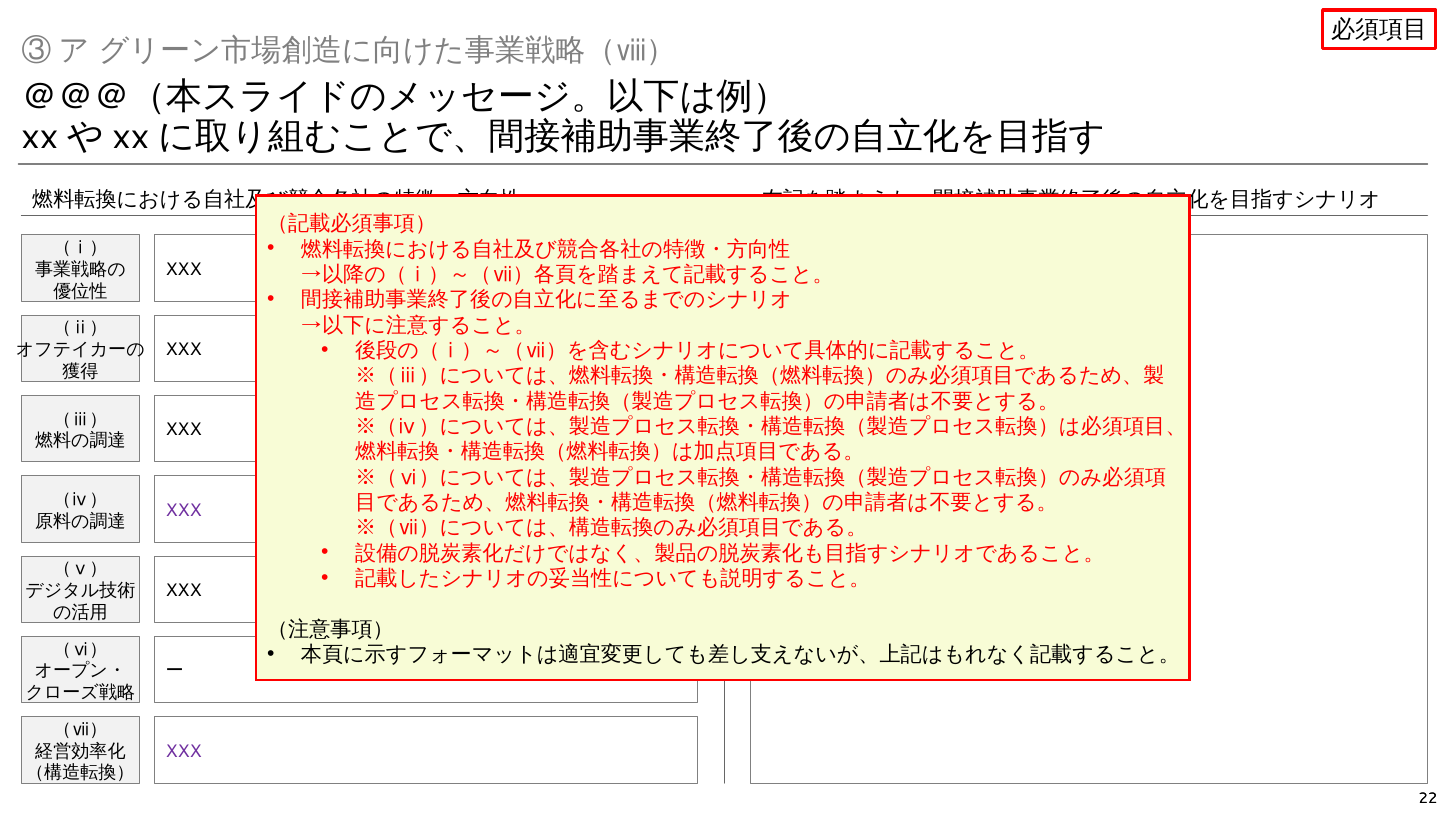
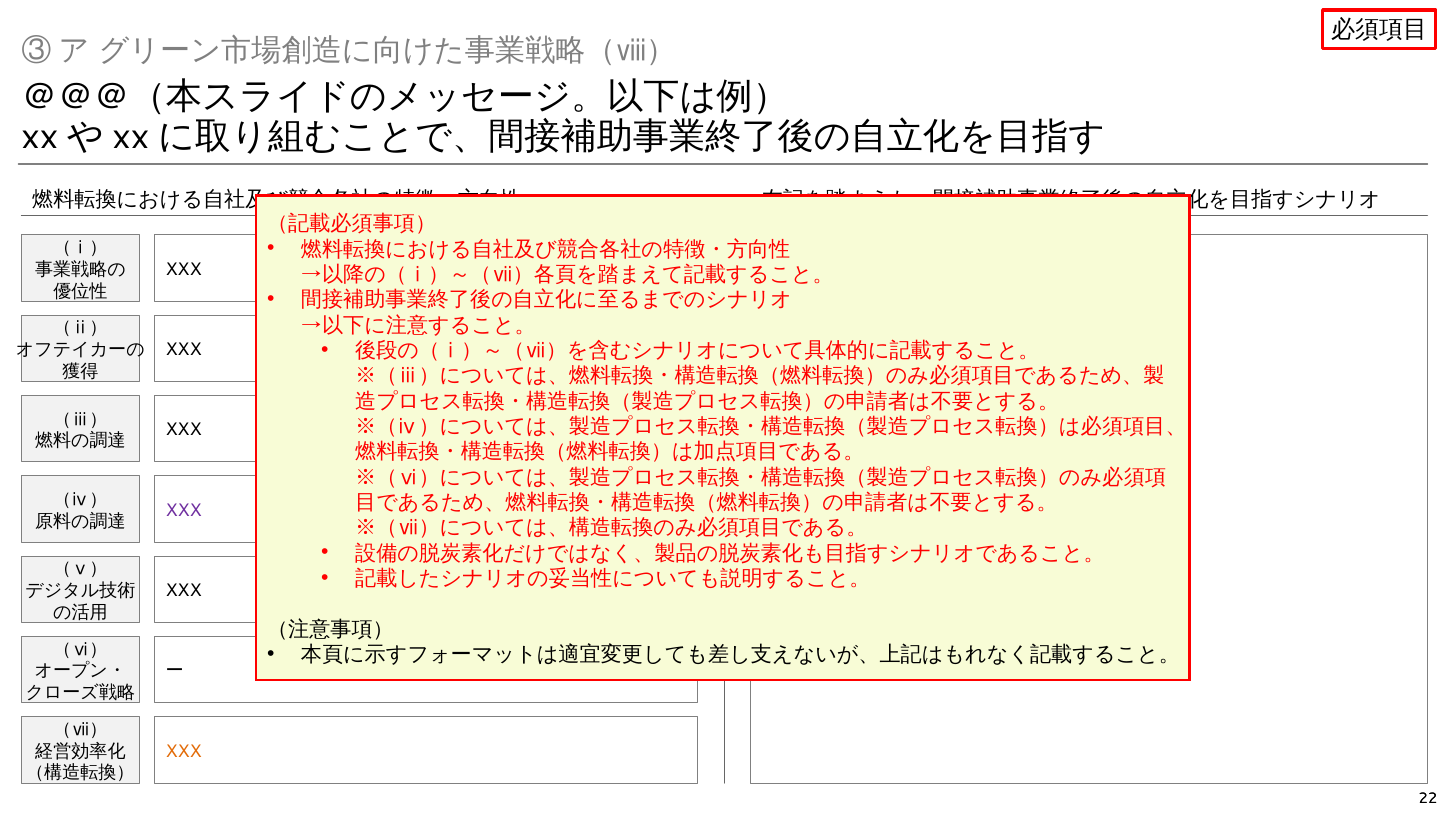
XXX at (184, 751) colour: purple -> orange
